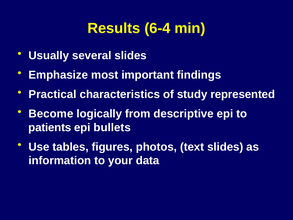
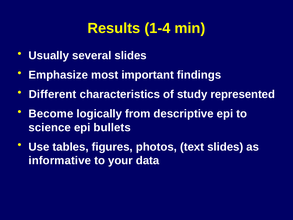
6-4: 6-4 -> 1-4
Practical: Practical -> Different
patients: patients -> science
information: information -> informative
